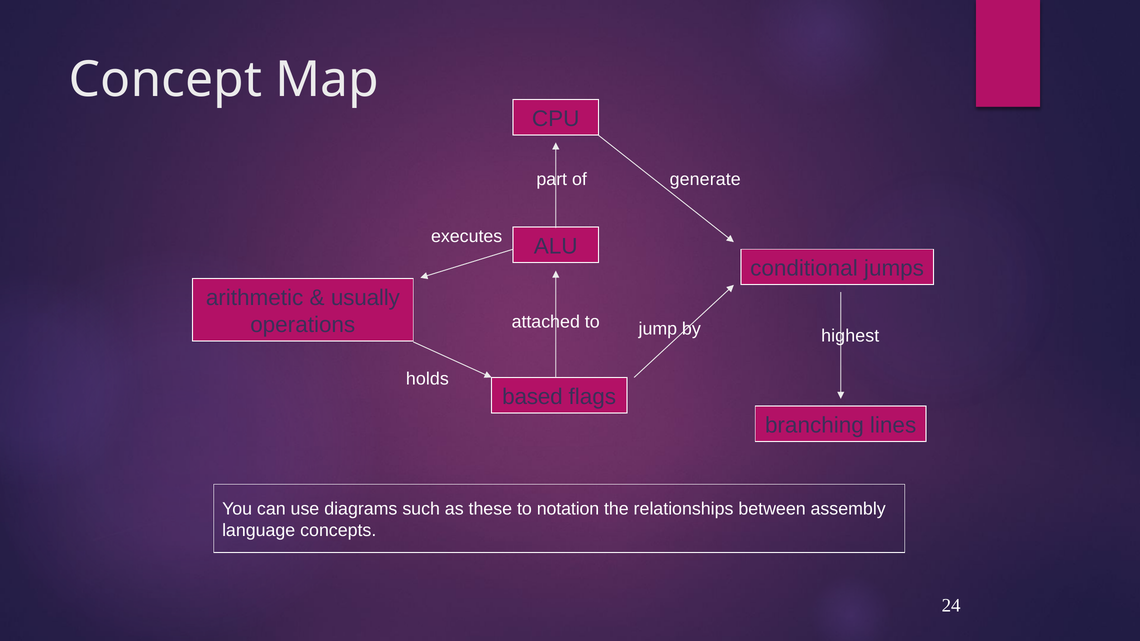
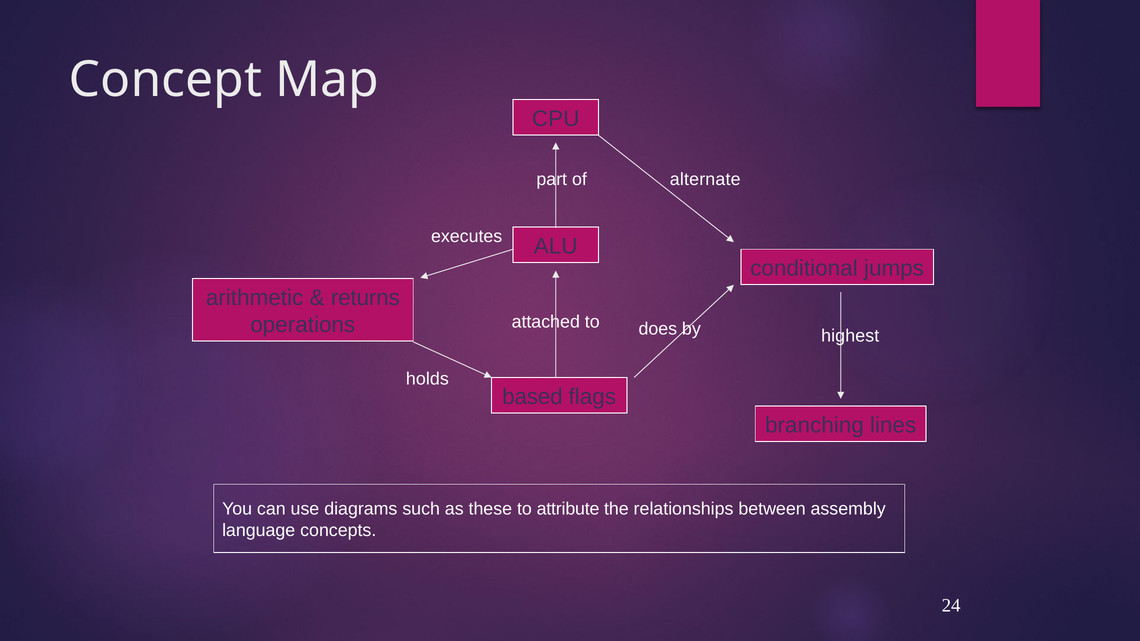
generate: generate -> alternate
usually: usually -> returns
jump: jump -> does
notation: notation -> attribute
